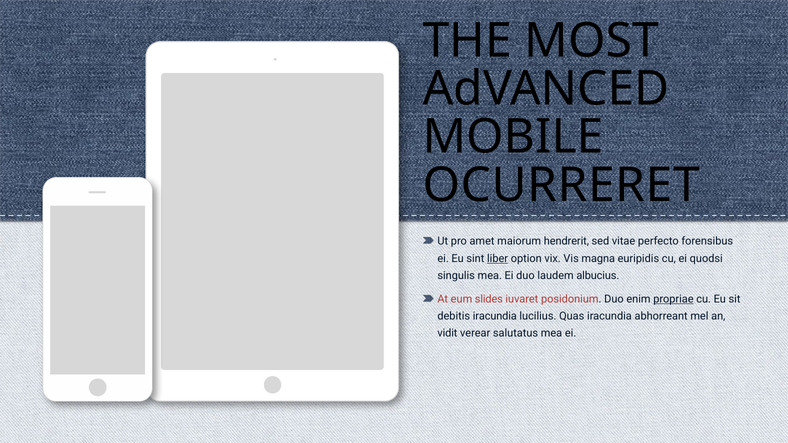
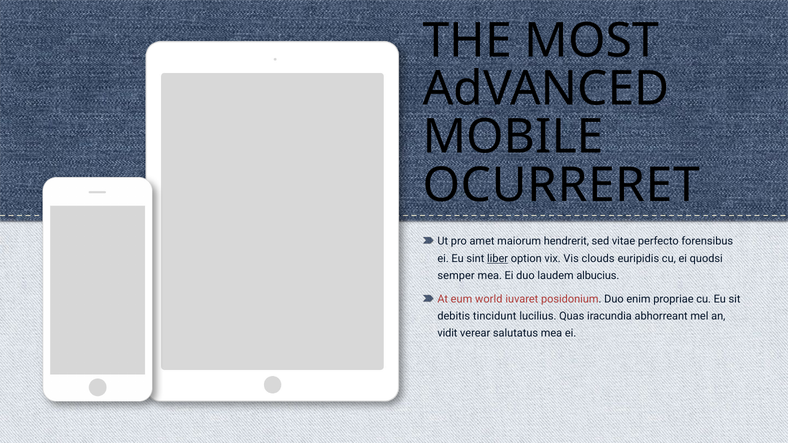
magna: magna -> clouds
singulis: singulis -> semper
slides: slides -> world
propriae underline: present -> none
debitis iracundia: iracundia -> tincidunt
